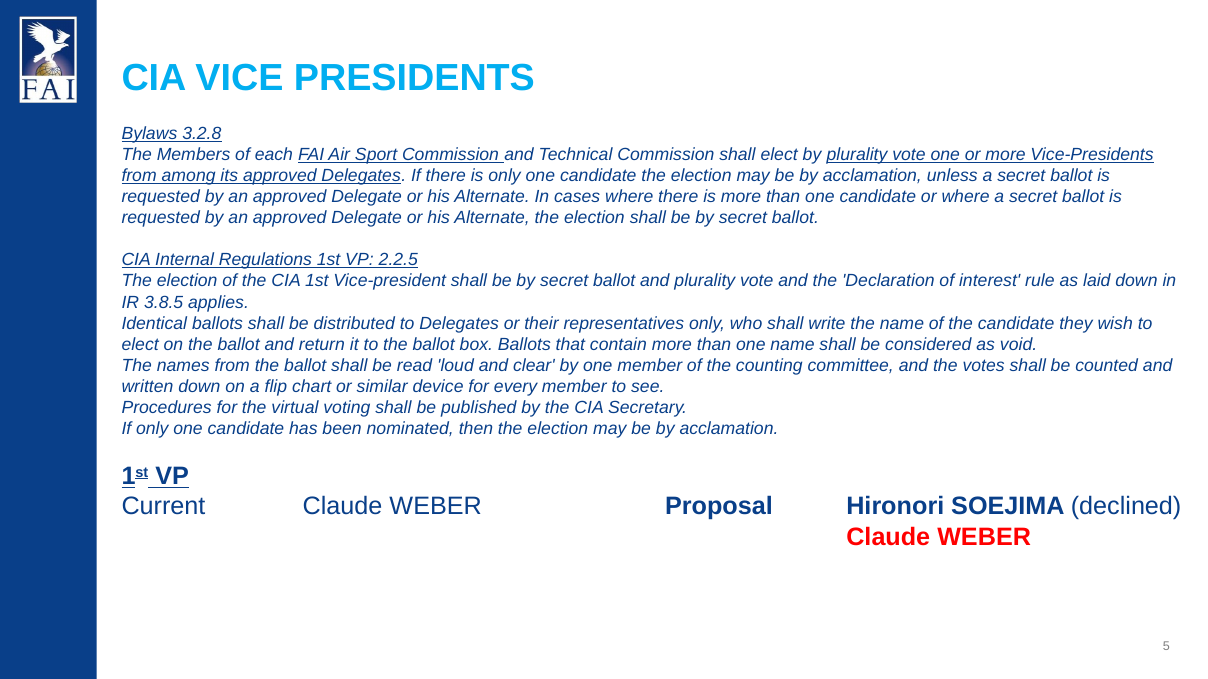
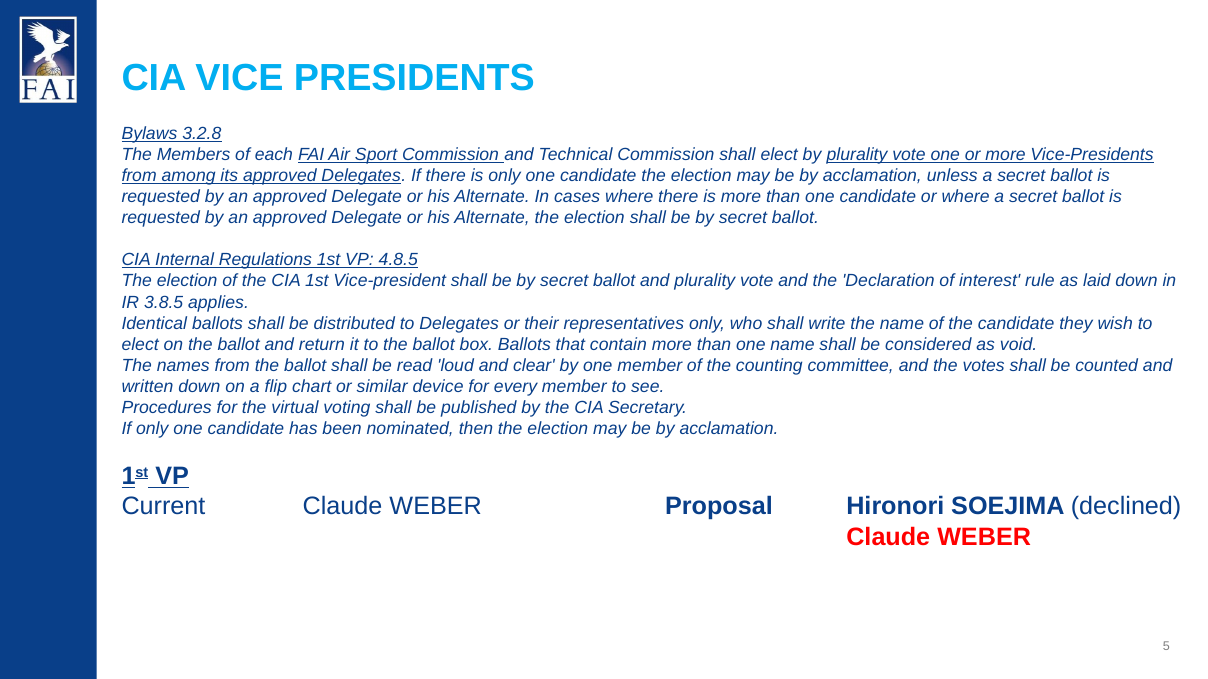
2.2.5: 2.2.5 -> 4.8.5
